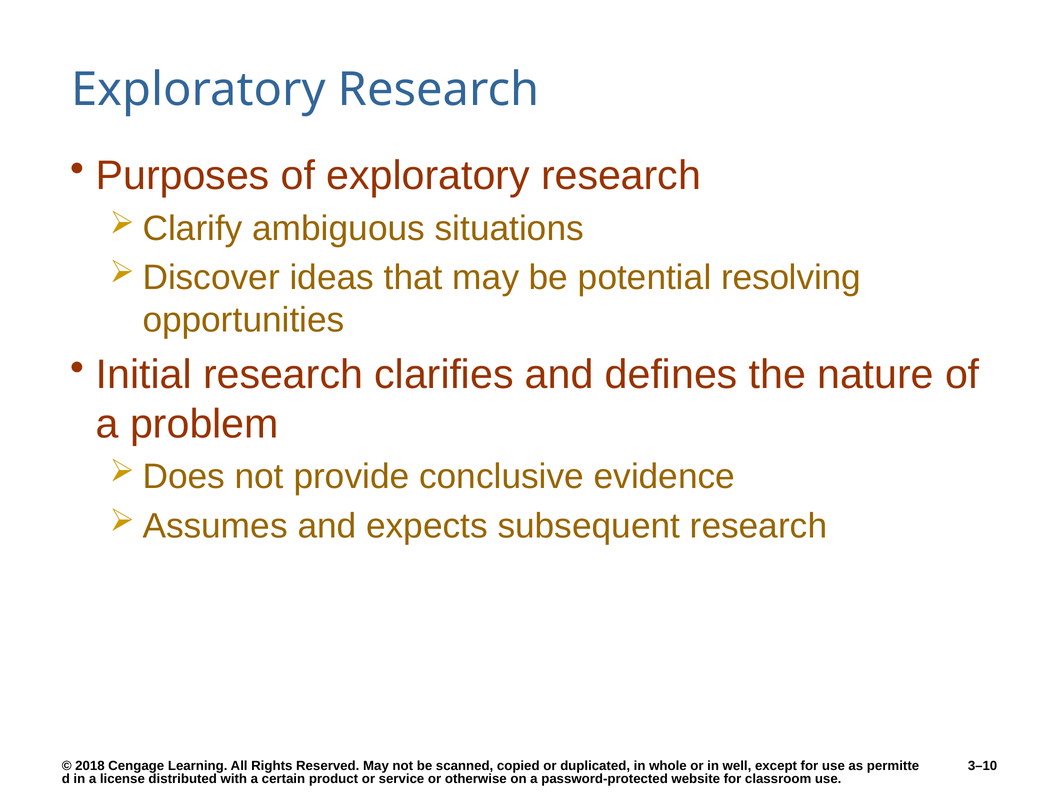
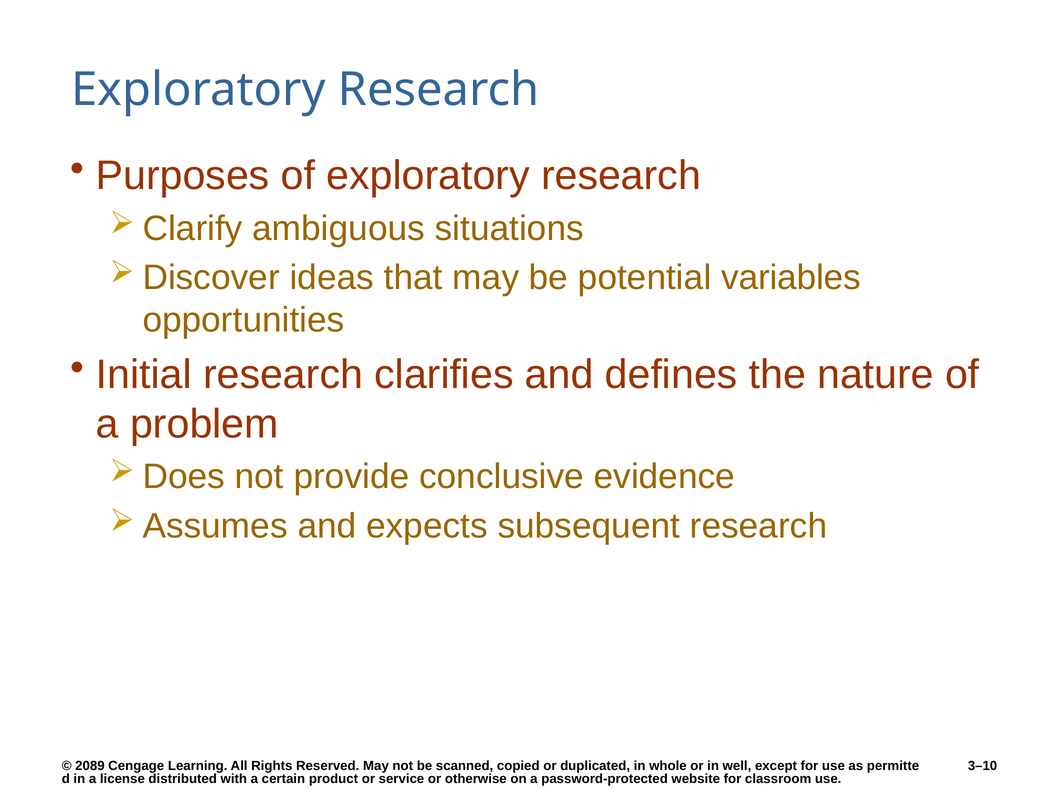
resolving: resolving -> variables
2018: 2018 -> 2089
